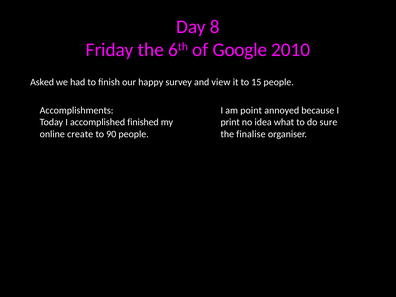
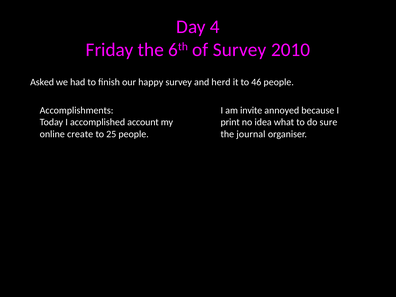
8: 8 -> 4
of Google: Google -> Survey
view: view -> herd
15: 15 -> 46
point: point -> invite
finished: finished -> account
90: 90 -> 25
finalise: finalise -> journal
